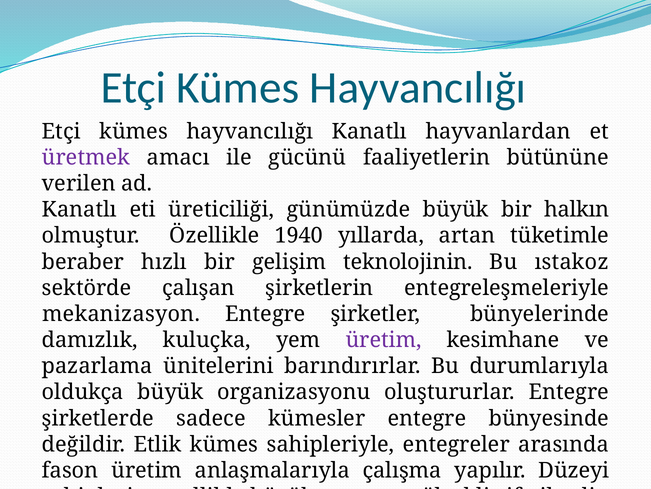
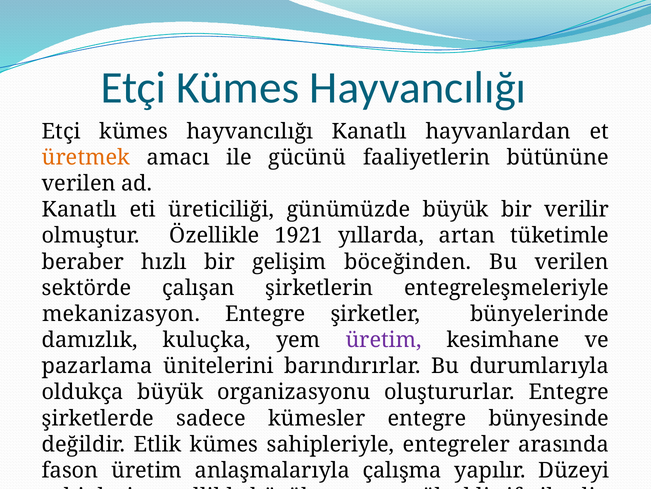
üretmek colour: purple -> orange
halkın: halkın -> verilir
1940: 1940 -> 1921
teknolojinin: teknolojinin -> böceğinden
Bu ıstakoz: ıstakoz -> verilen
